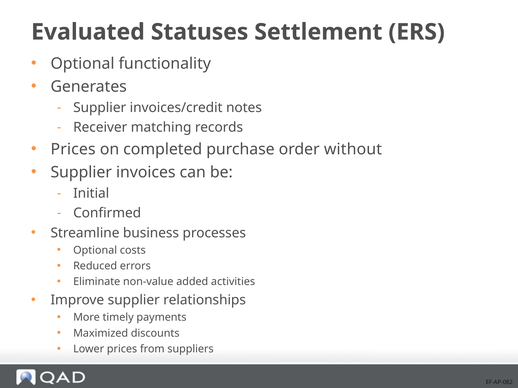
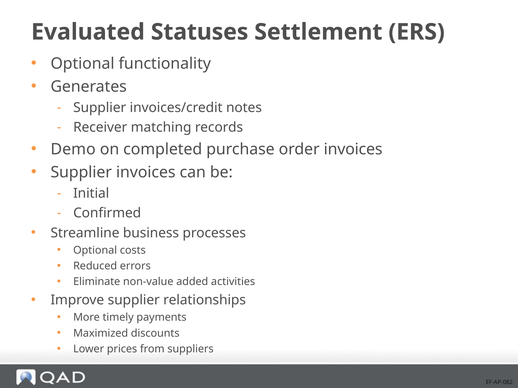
Prices at (73, 149): Prices -> Demo
order without: without -> invoices
